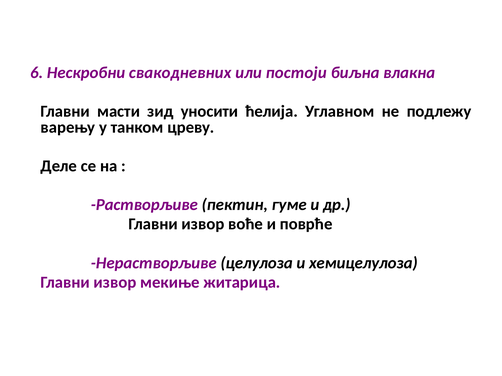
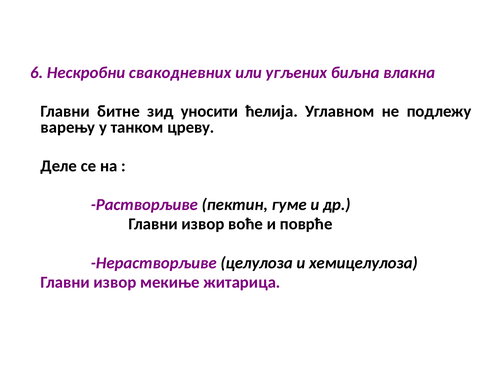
постоји: постоји -> угљених
масти: масти -> битне
